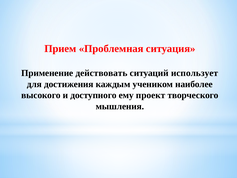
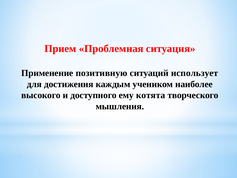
действовать: действовать -> позитивную
проект: проект -> котята
